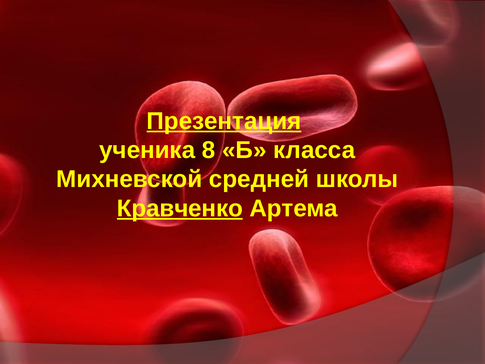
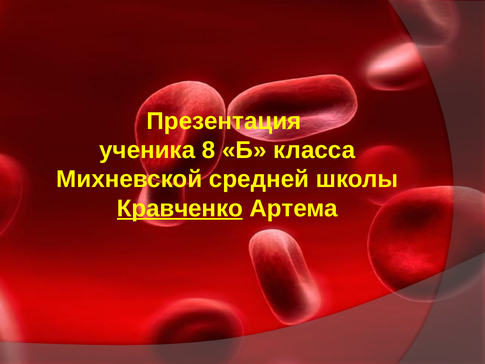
Презентация underline: present -> none
